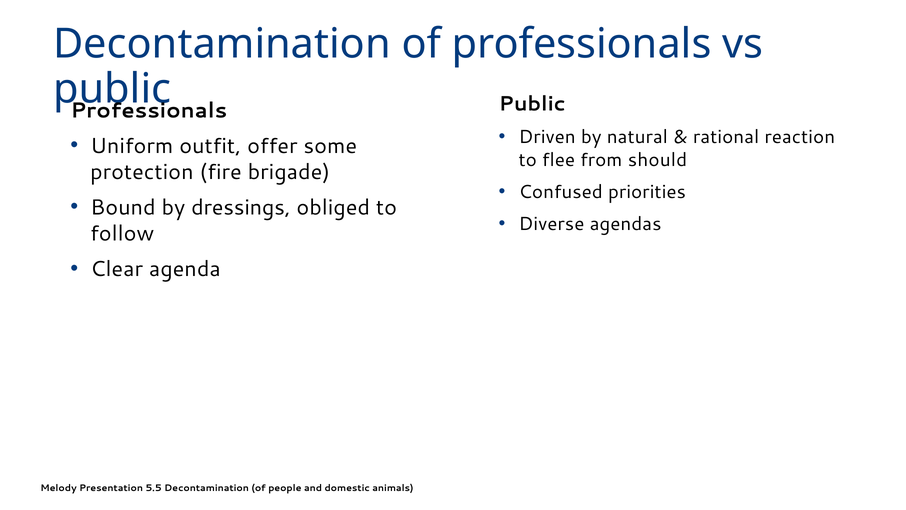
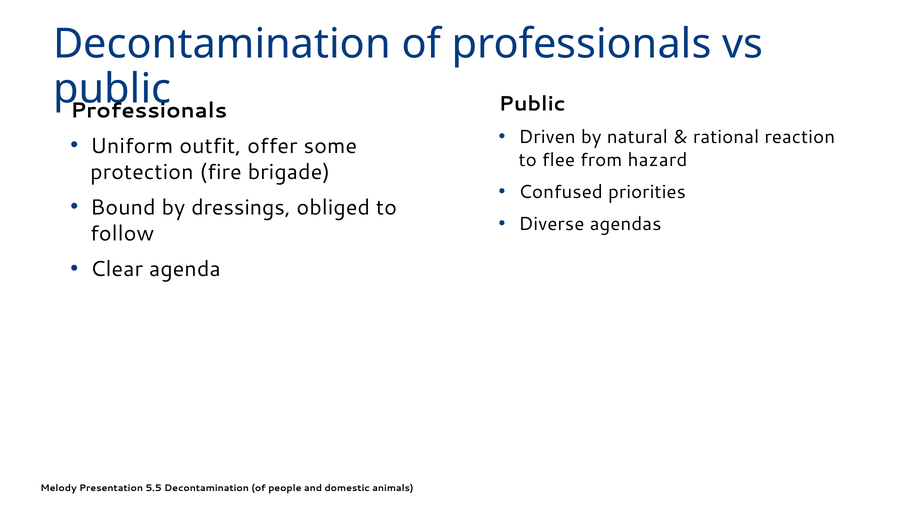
should: should -> hazard
